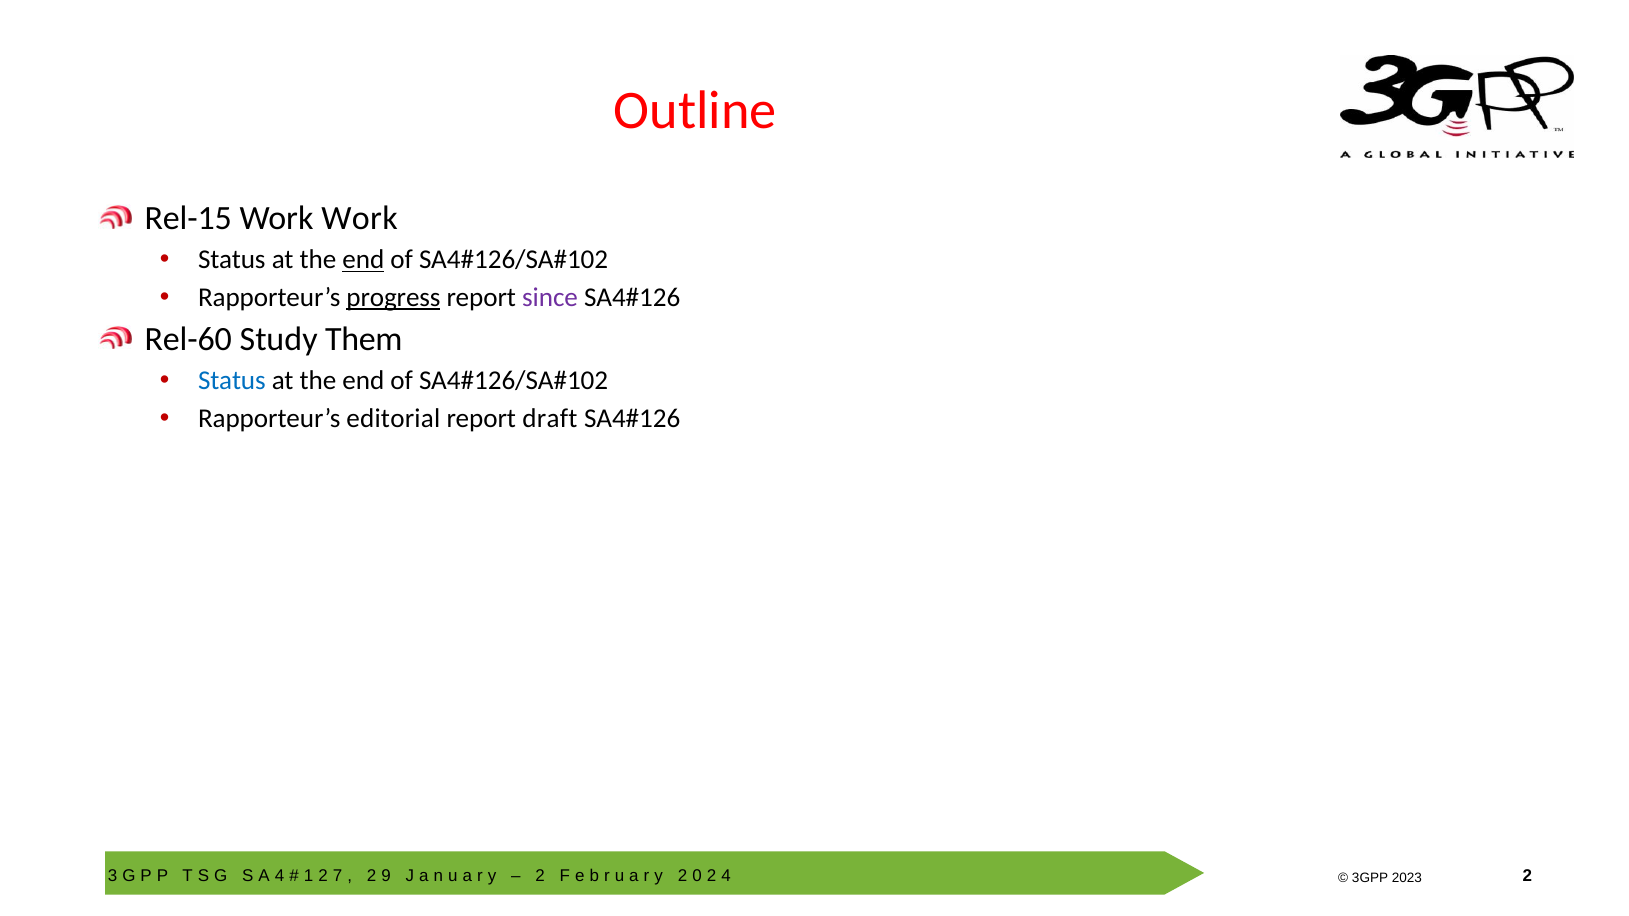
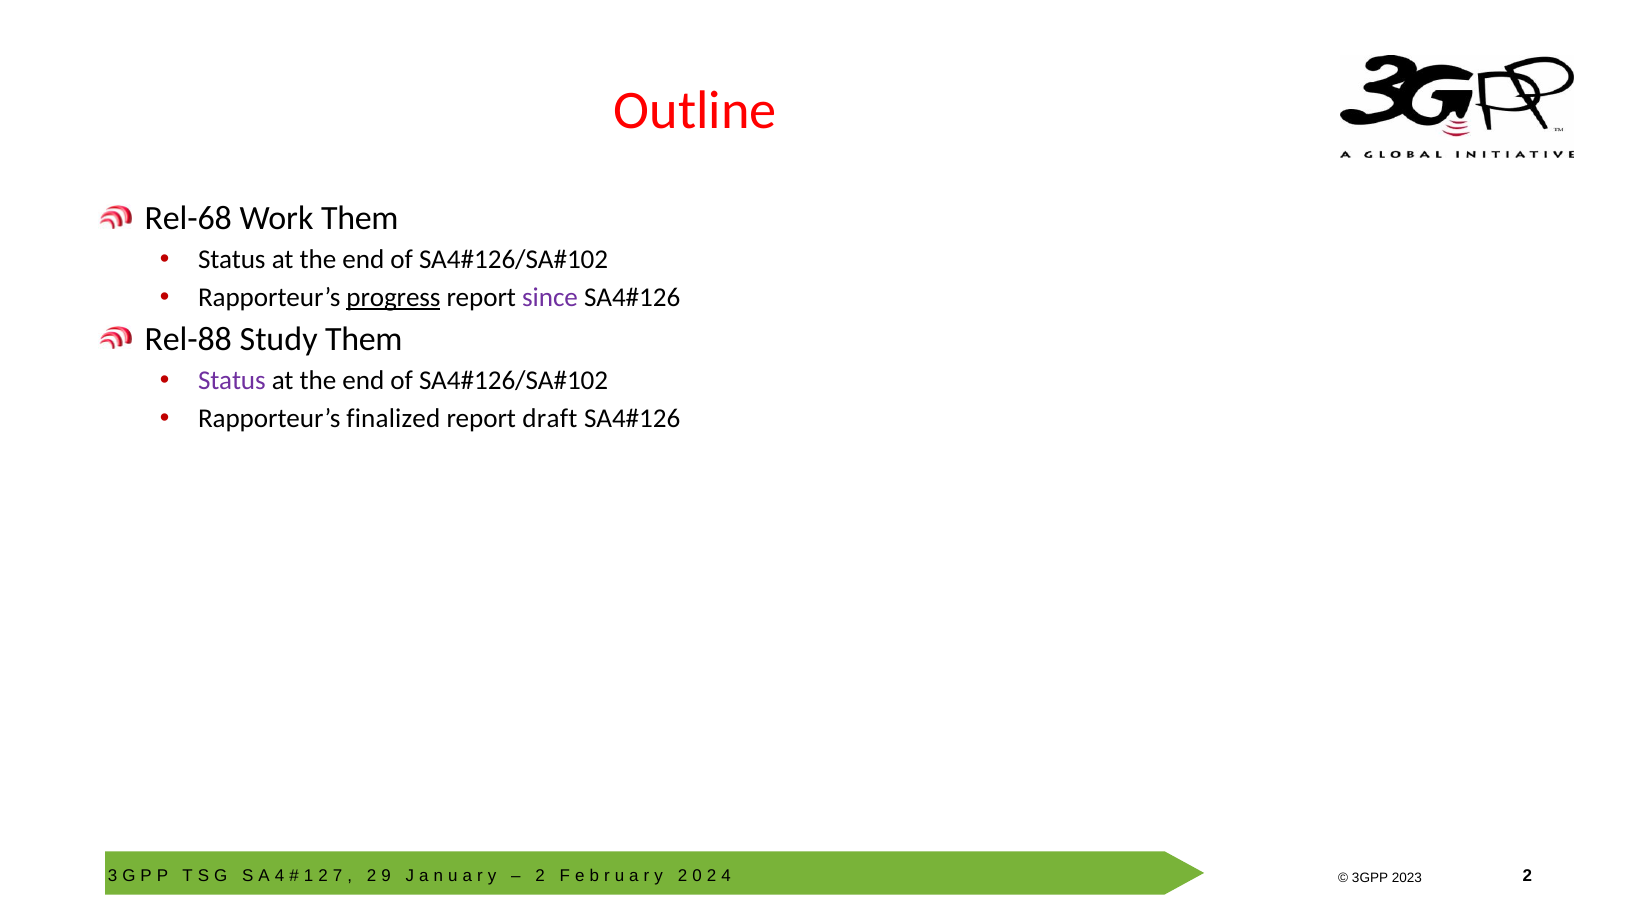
Rel-15: Rel-15 -> Rel-68
Work Work: Work -> Them
end at (363, 260) underline: present -> none
Rel-60: Rel-60 -> Rel-88
Status at (232, 381) colour: blue -> purple
editorial: editorial -> finalized
